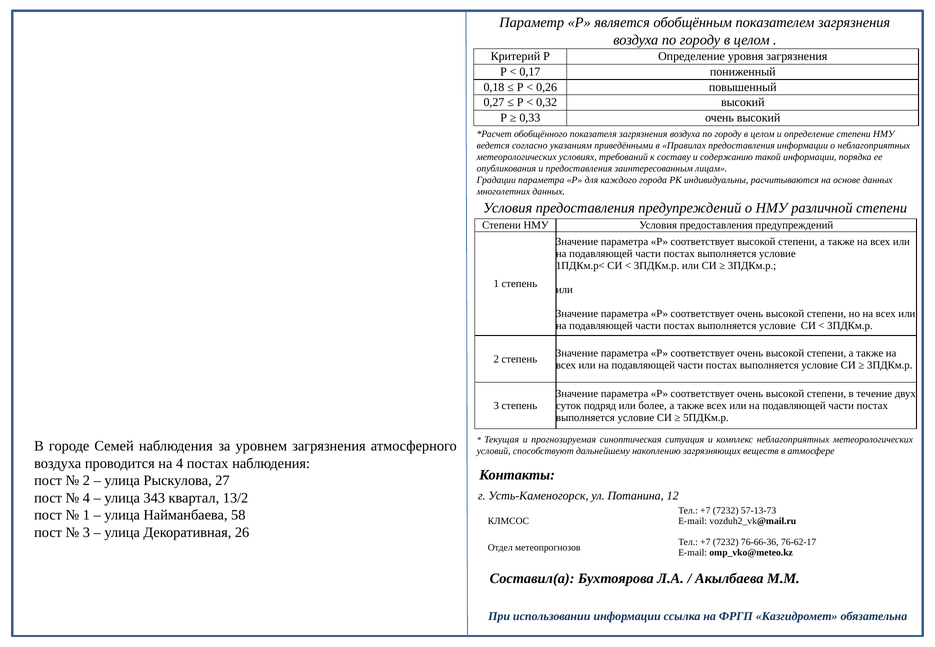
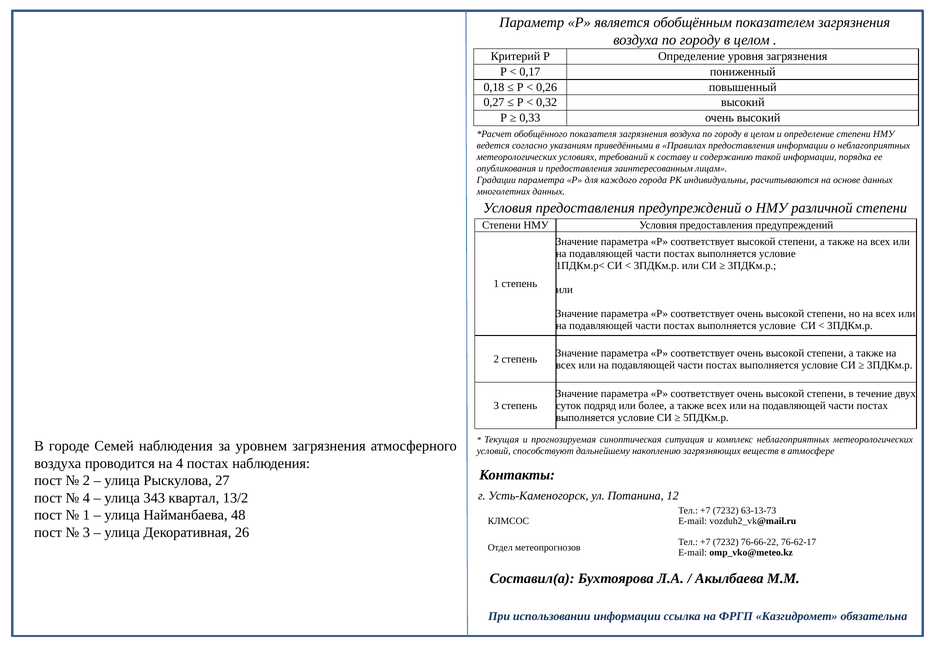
57-13-73: 57-13-73 -> 63-13-73
58: 58 -> 48
76-66-36: 76-66-36 -> 76-66-22
